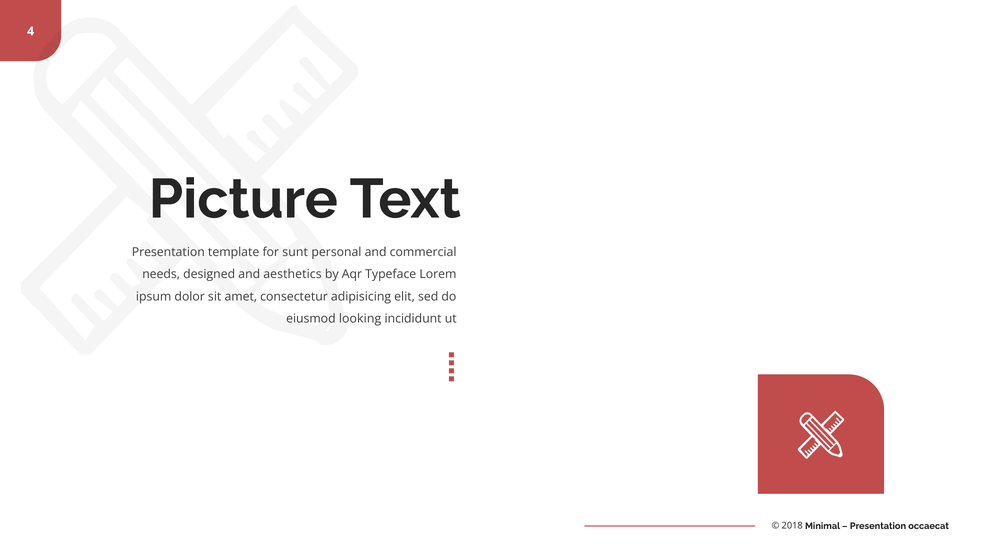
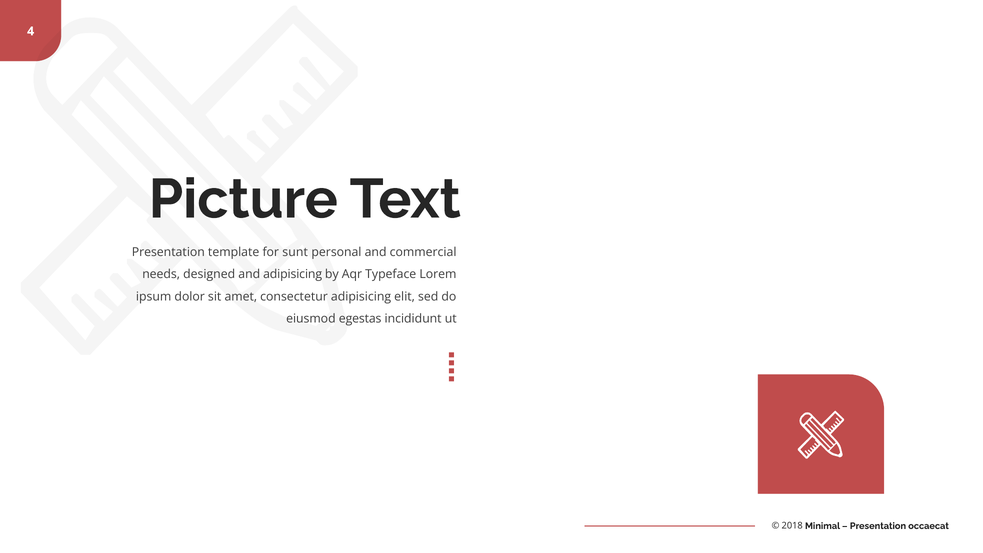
and aesthetics: aesthetics -> adipisicing
looking: looking -> egestas
